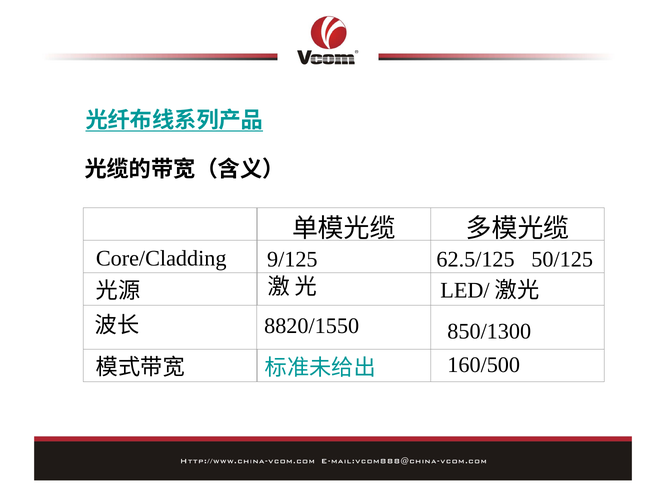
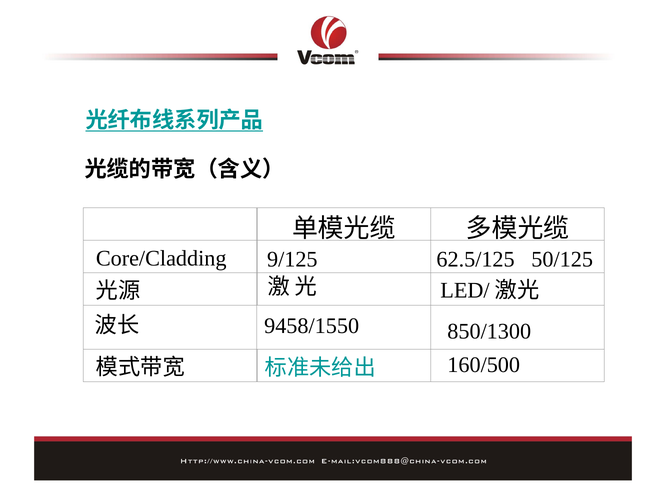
8820/1550: 8820/1550 -> 9458/1550
